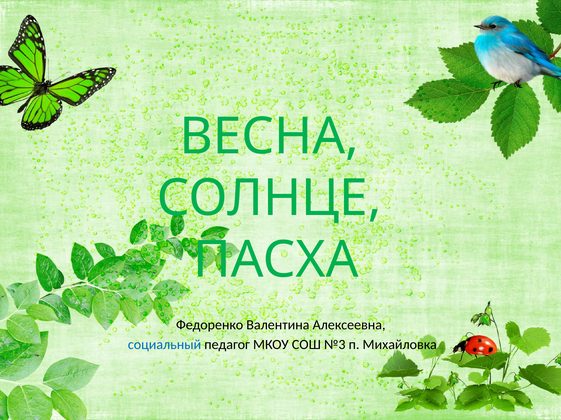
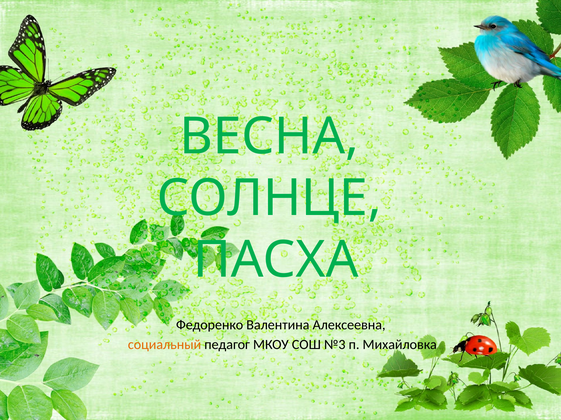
социальный colour: blue -> orange
